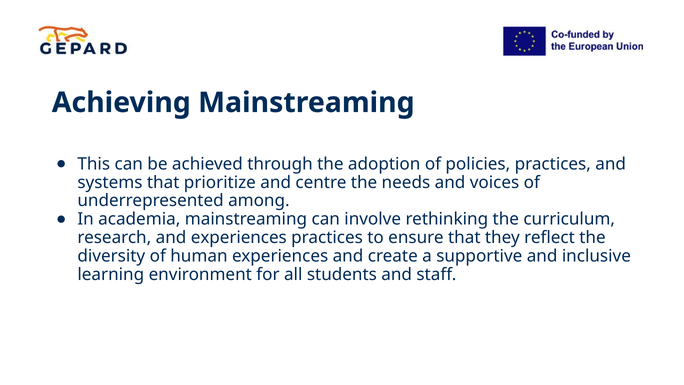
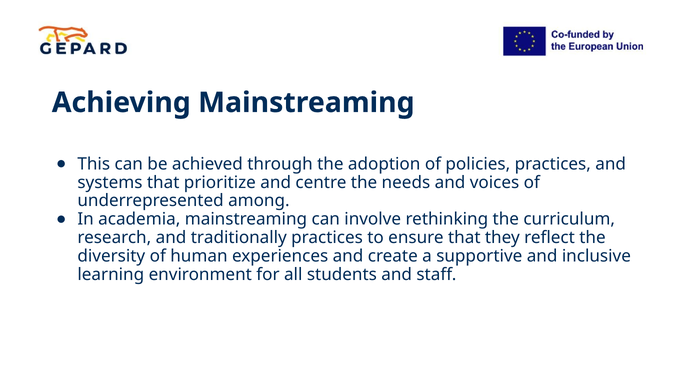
and experiences: experiences -> traditionally
